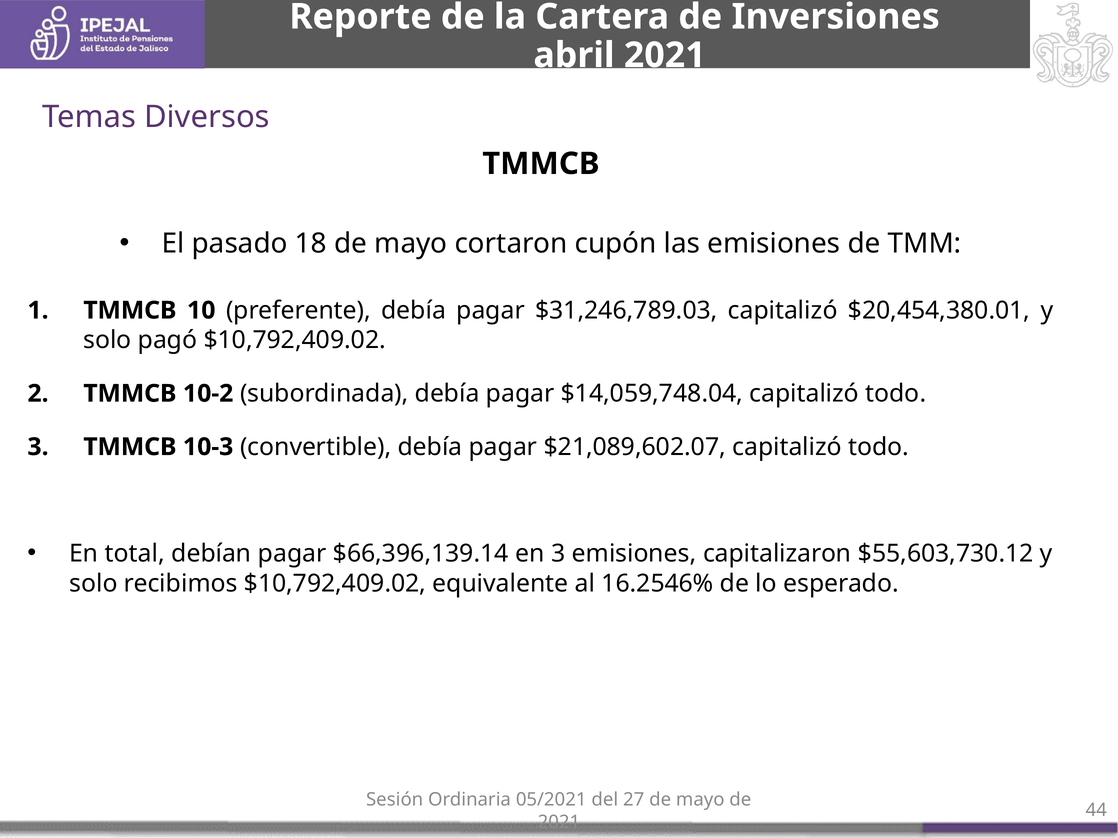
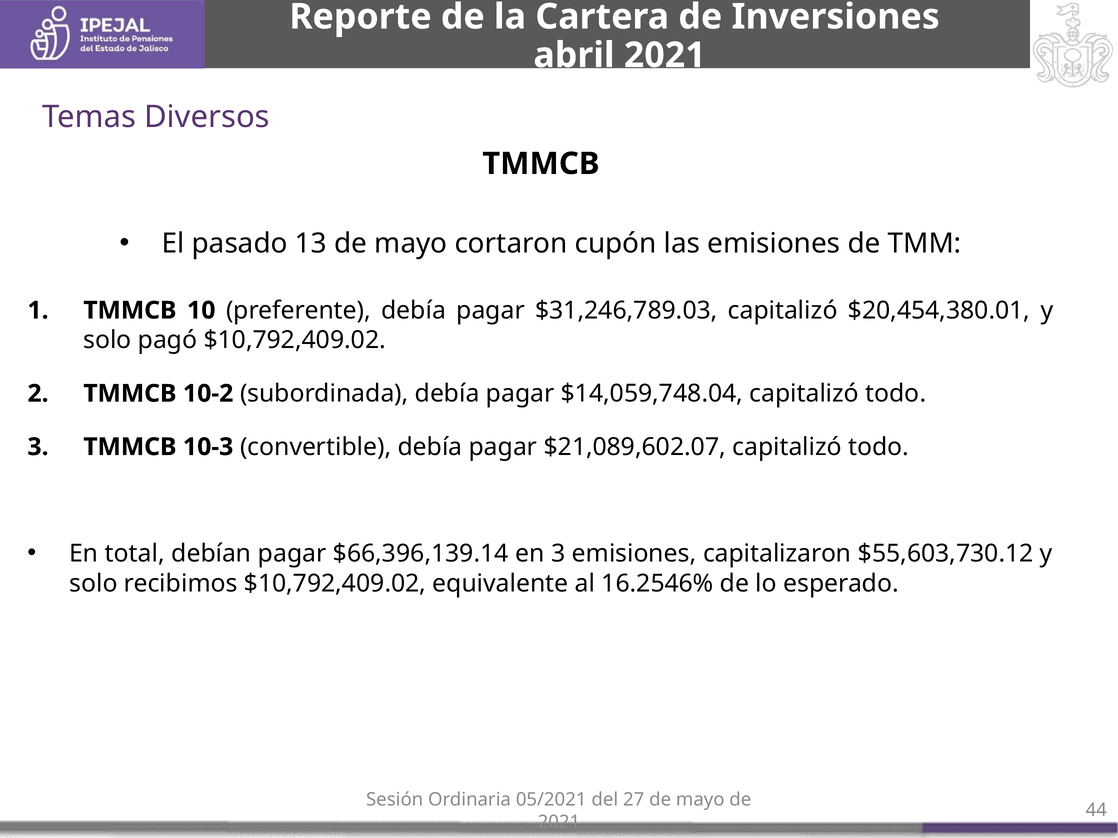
18: 18 -> 13
